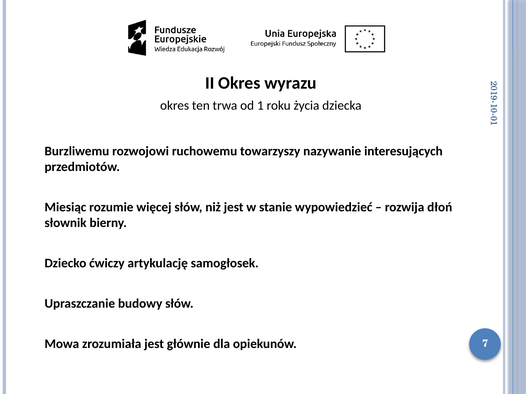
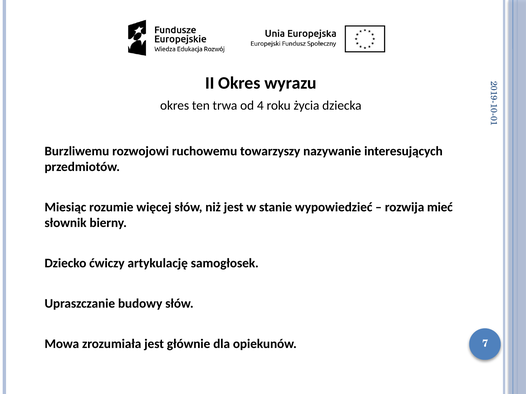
od 1: 1 -> 4
dłoń: dłoń -> mieć
